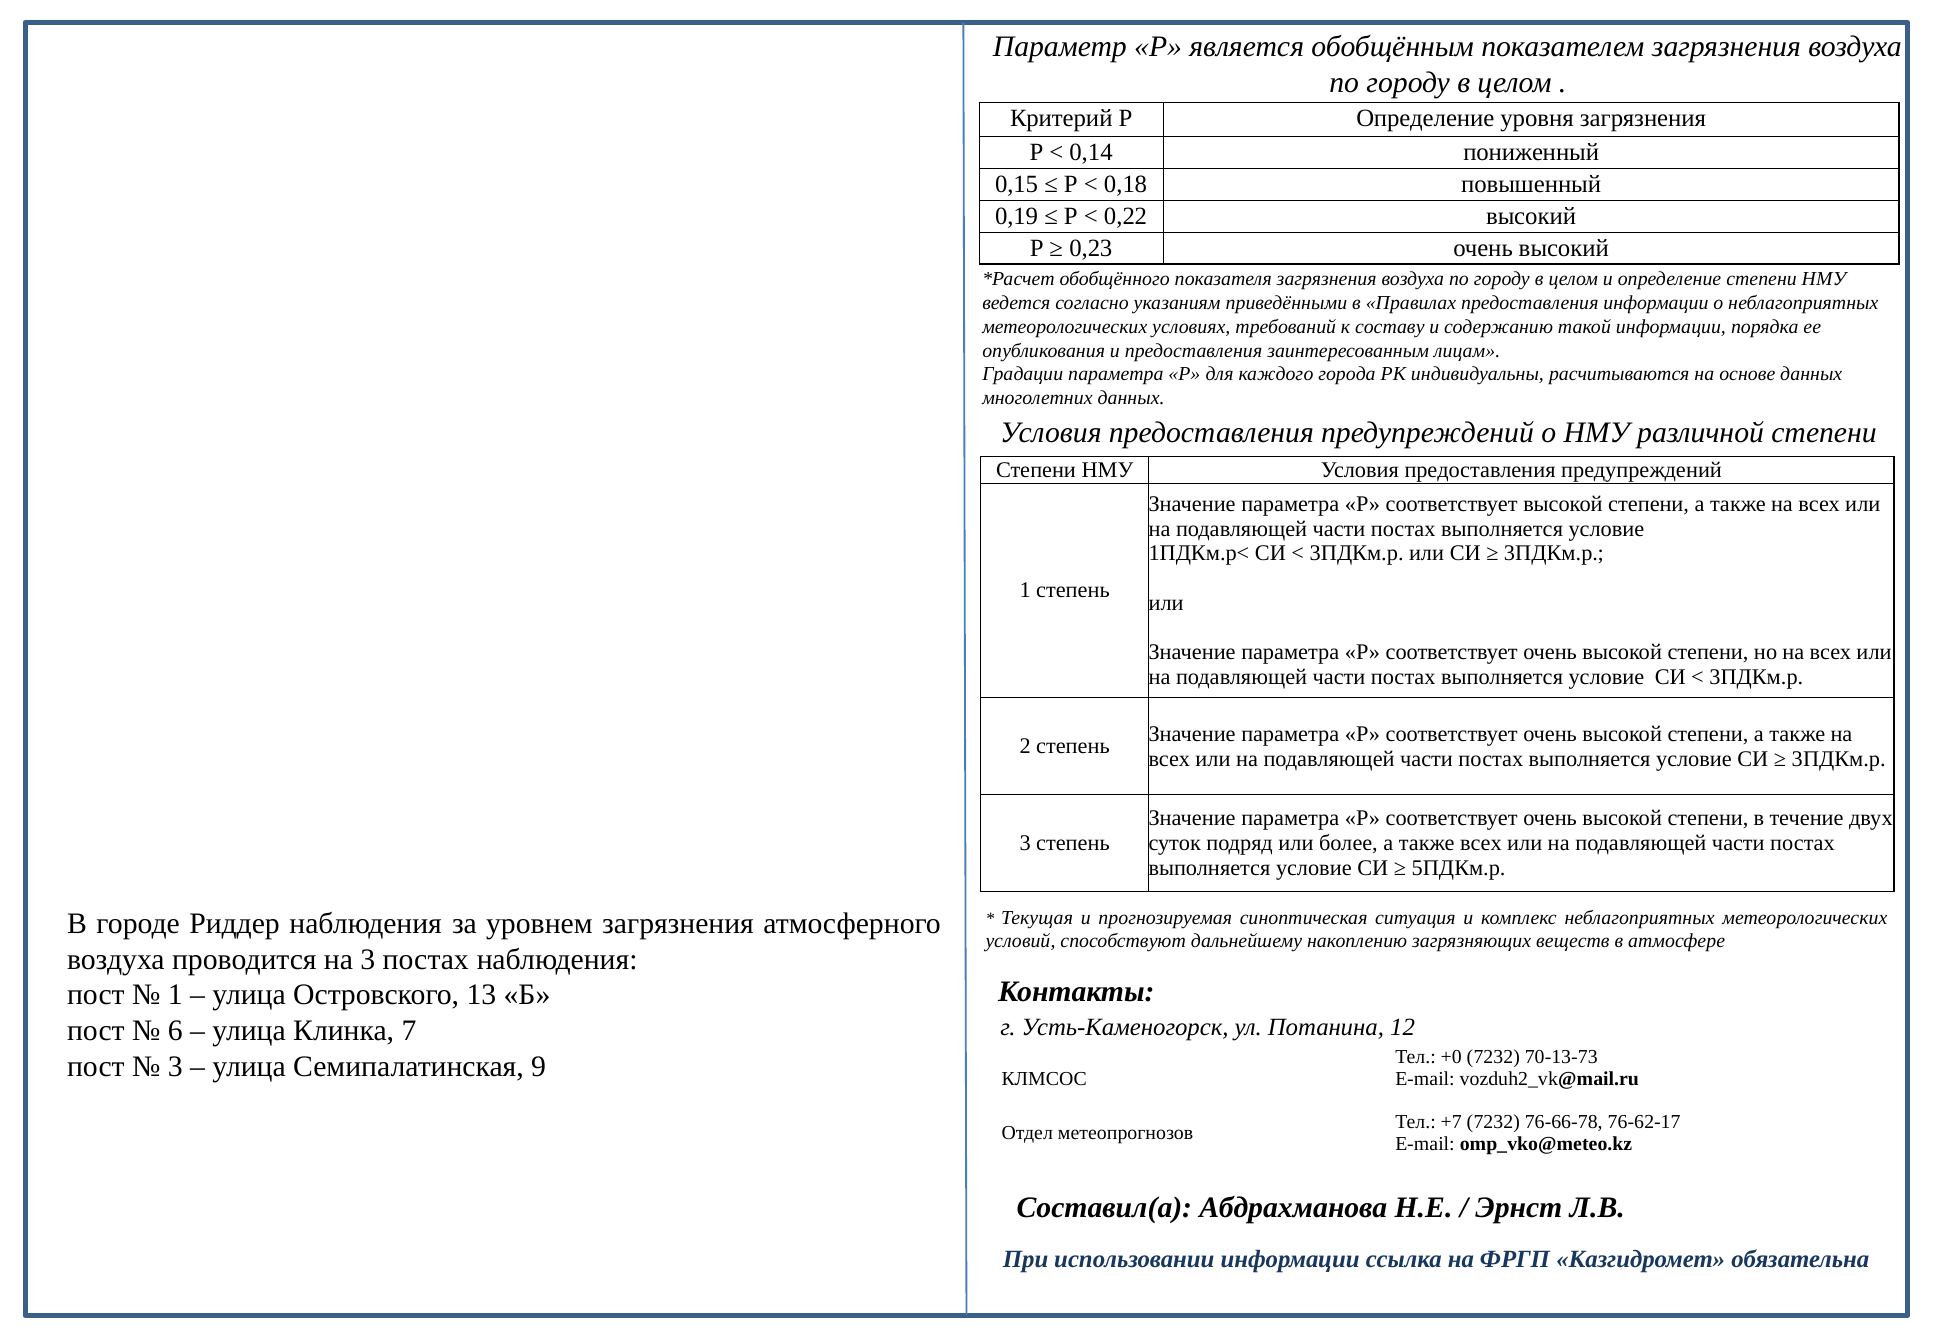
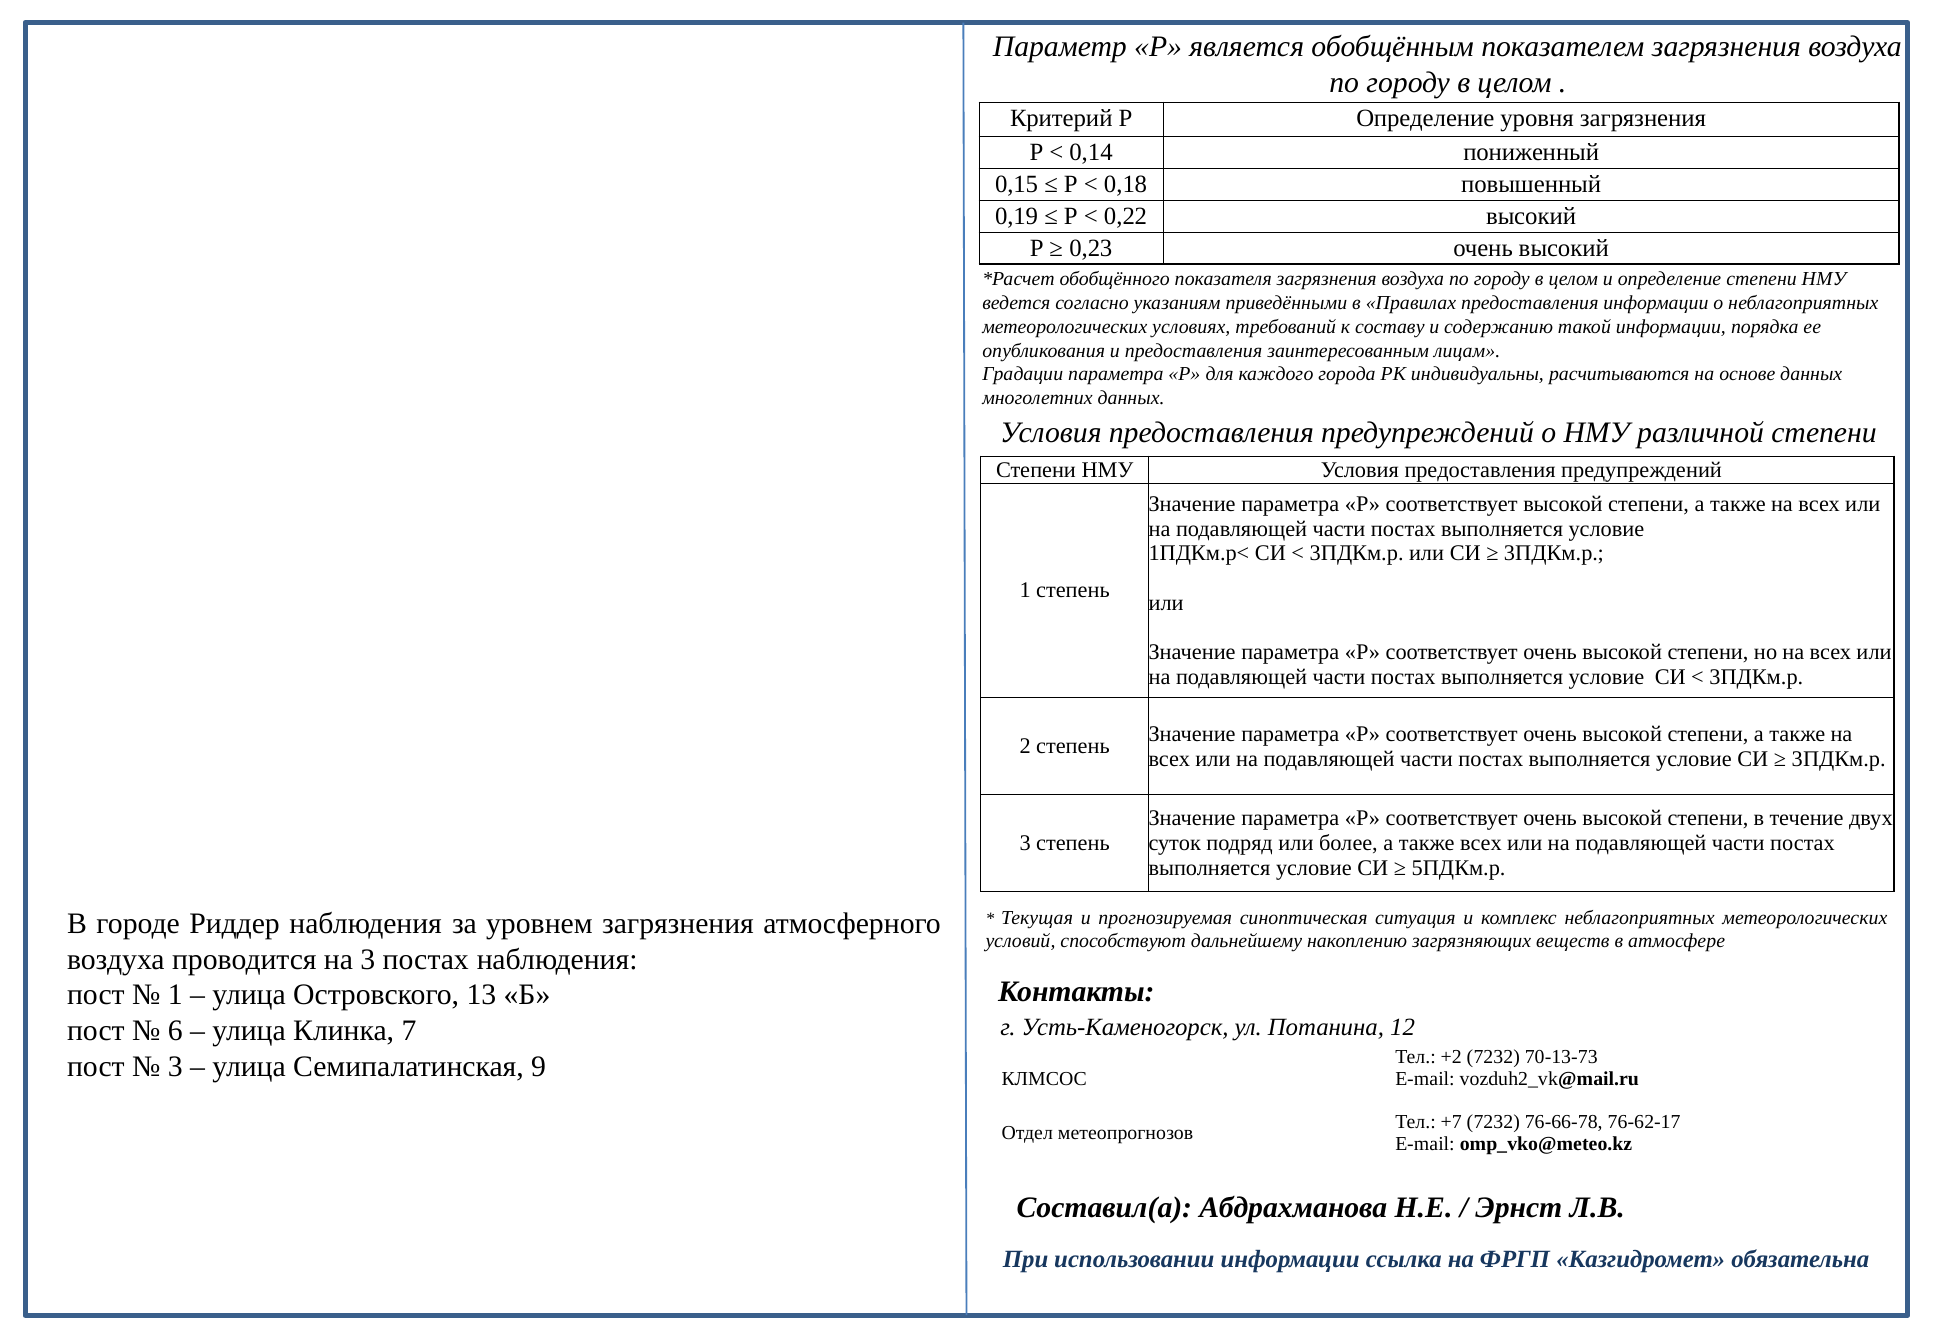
+0: +0 -> +2
